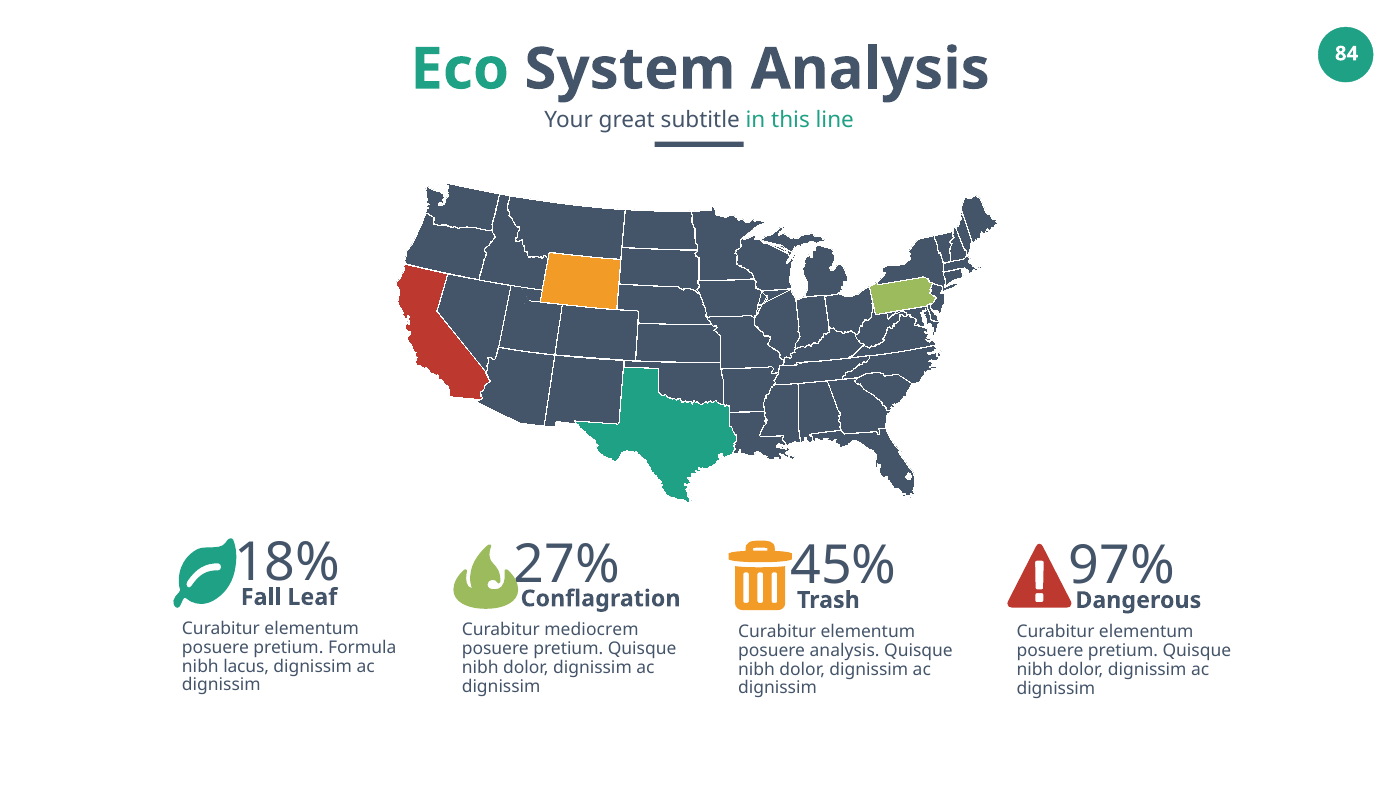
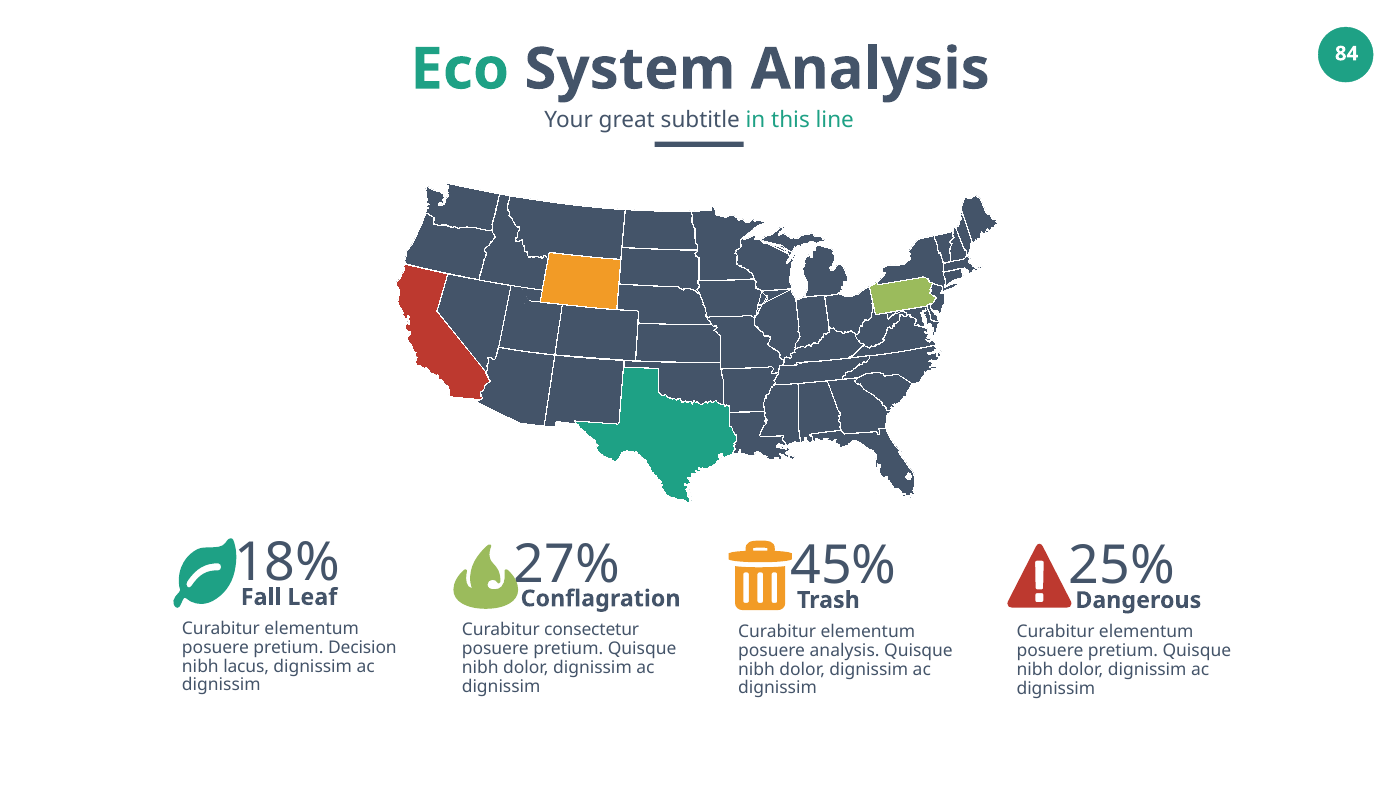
97%: 97% -> 25%
mediocrem: mediocrem -> consectetur
Formula: Formula -> Decision
